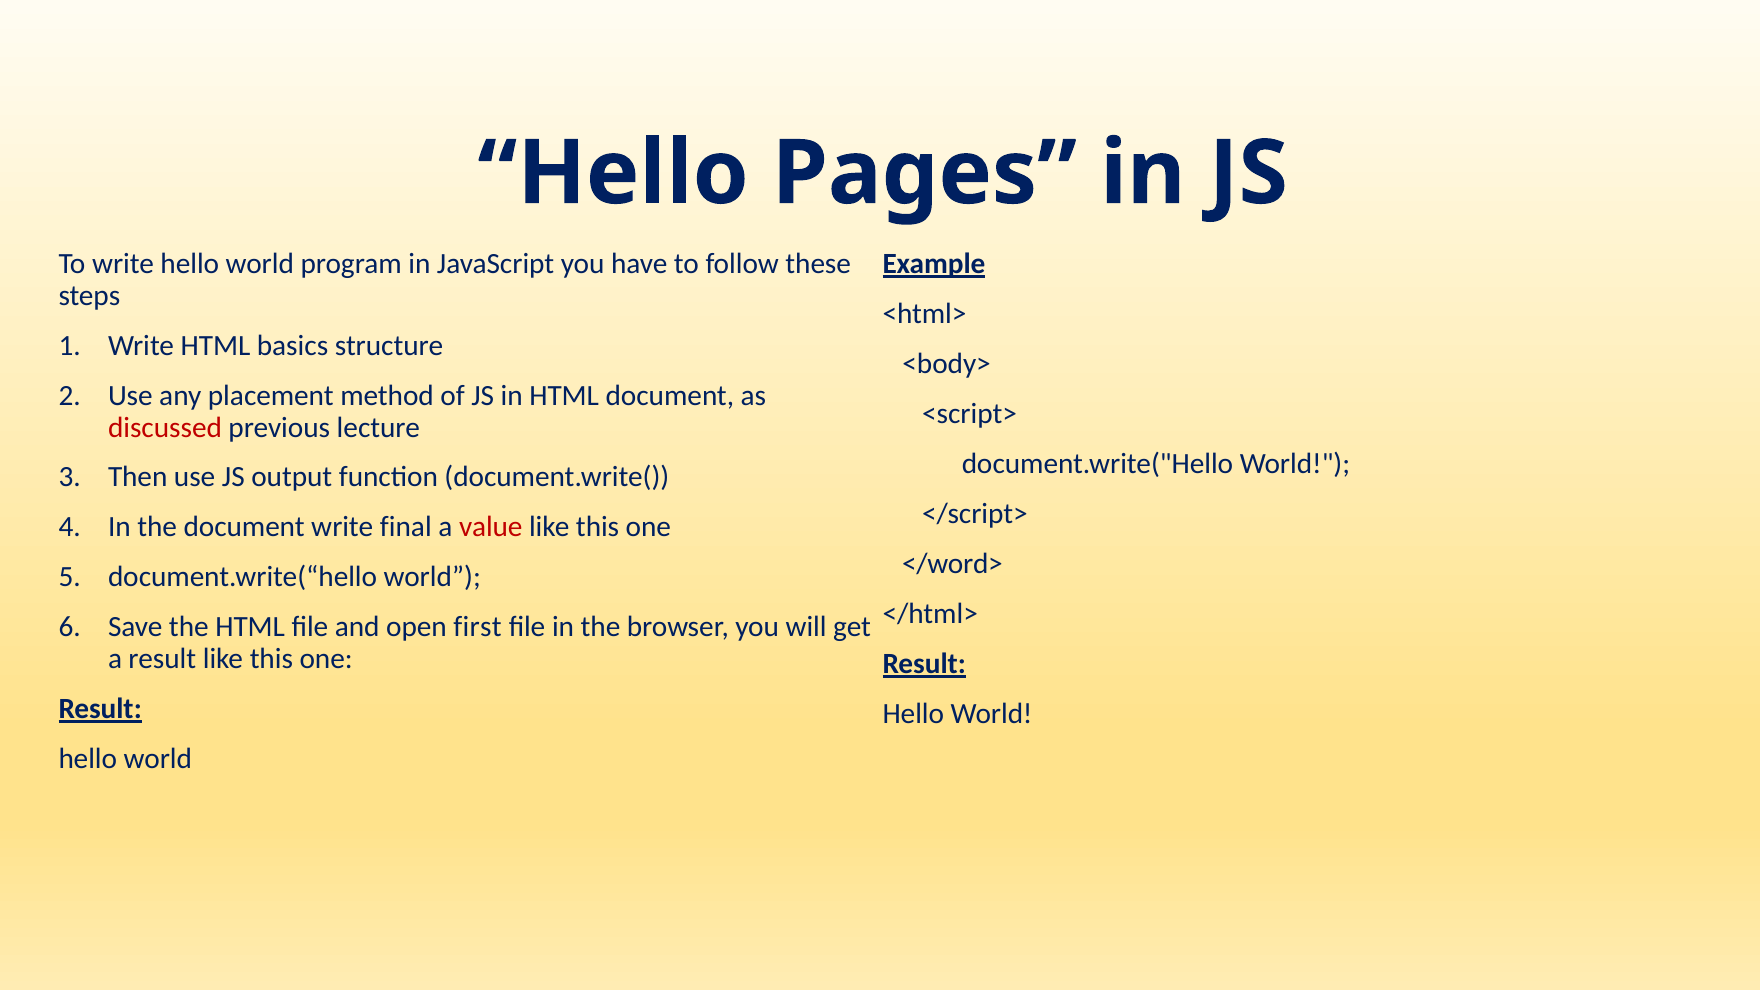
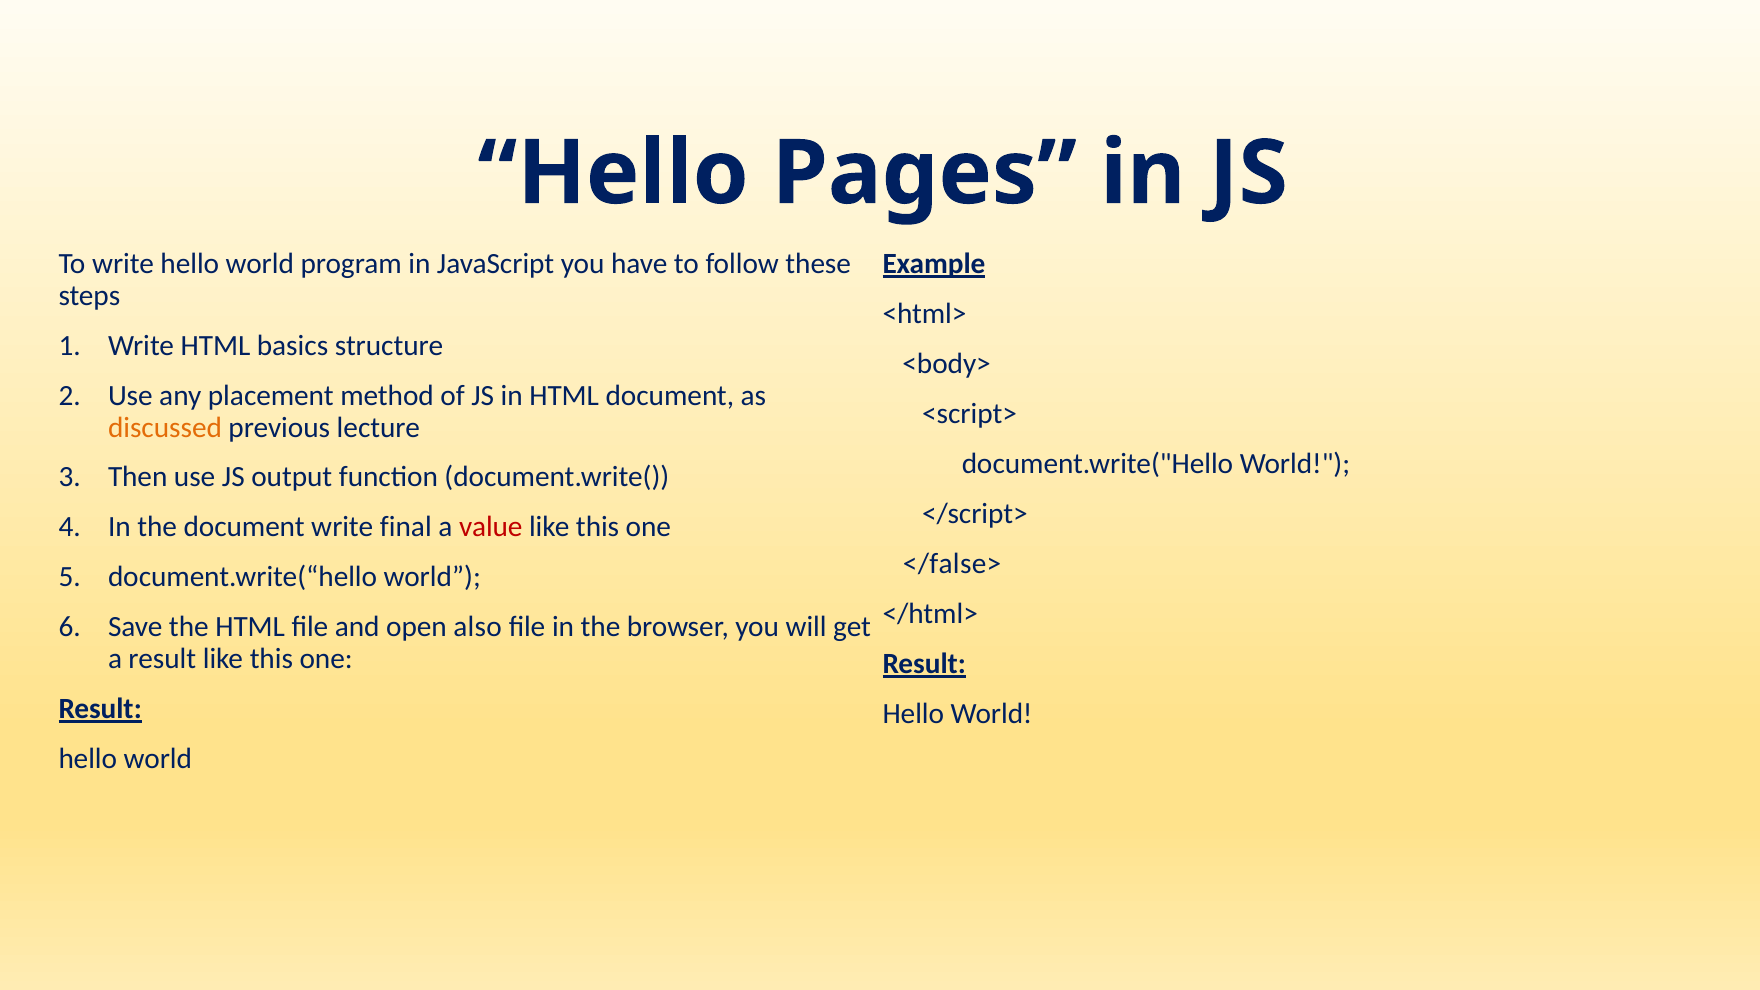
discussed colour: red -> orange
</word>: </word> -> </false>
first: first -> also
